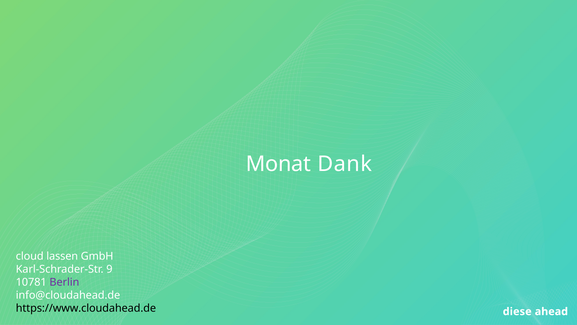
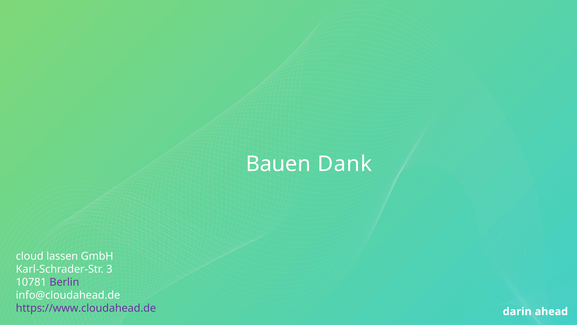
Monat: Monat -> Bauen
9: 9 -> 3
https://www.cloudahead.de colour: black -> purple
diese: diese -> darin
